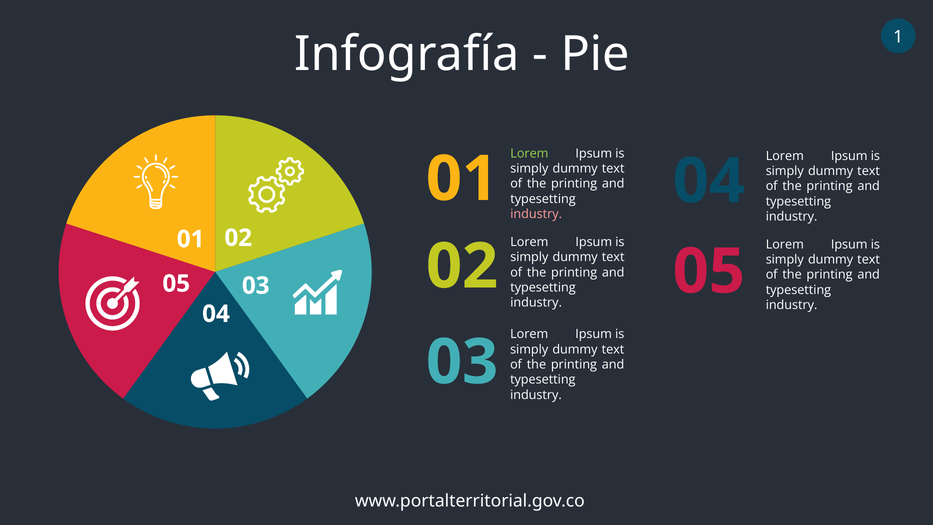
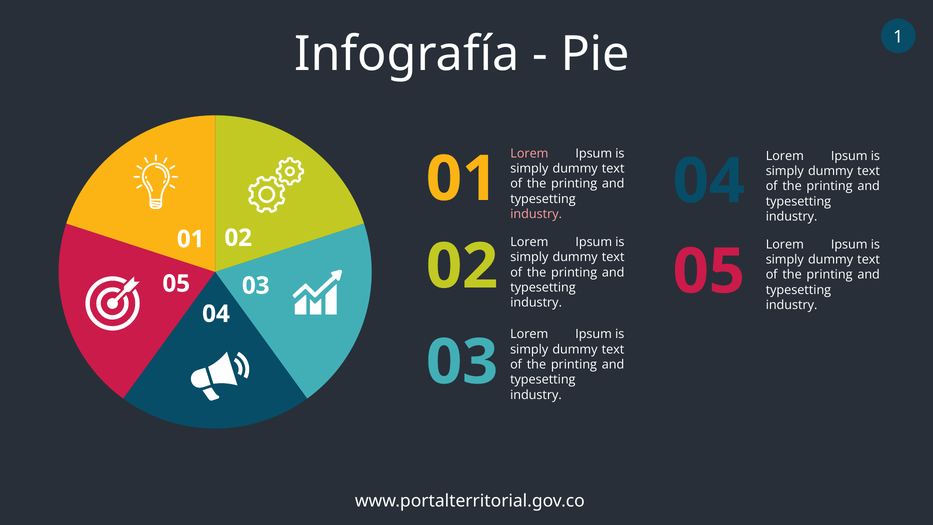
Lorem at (529, 153) colour: light green -> pink
